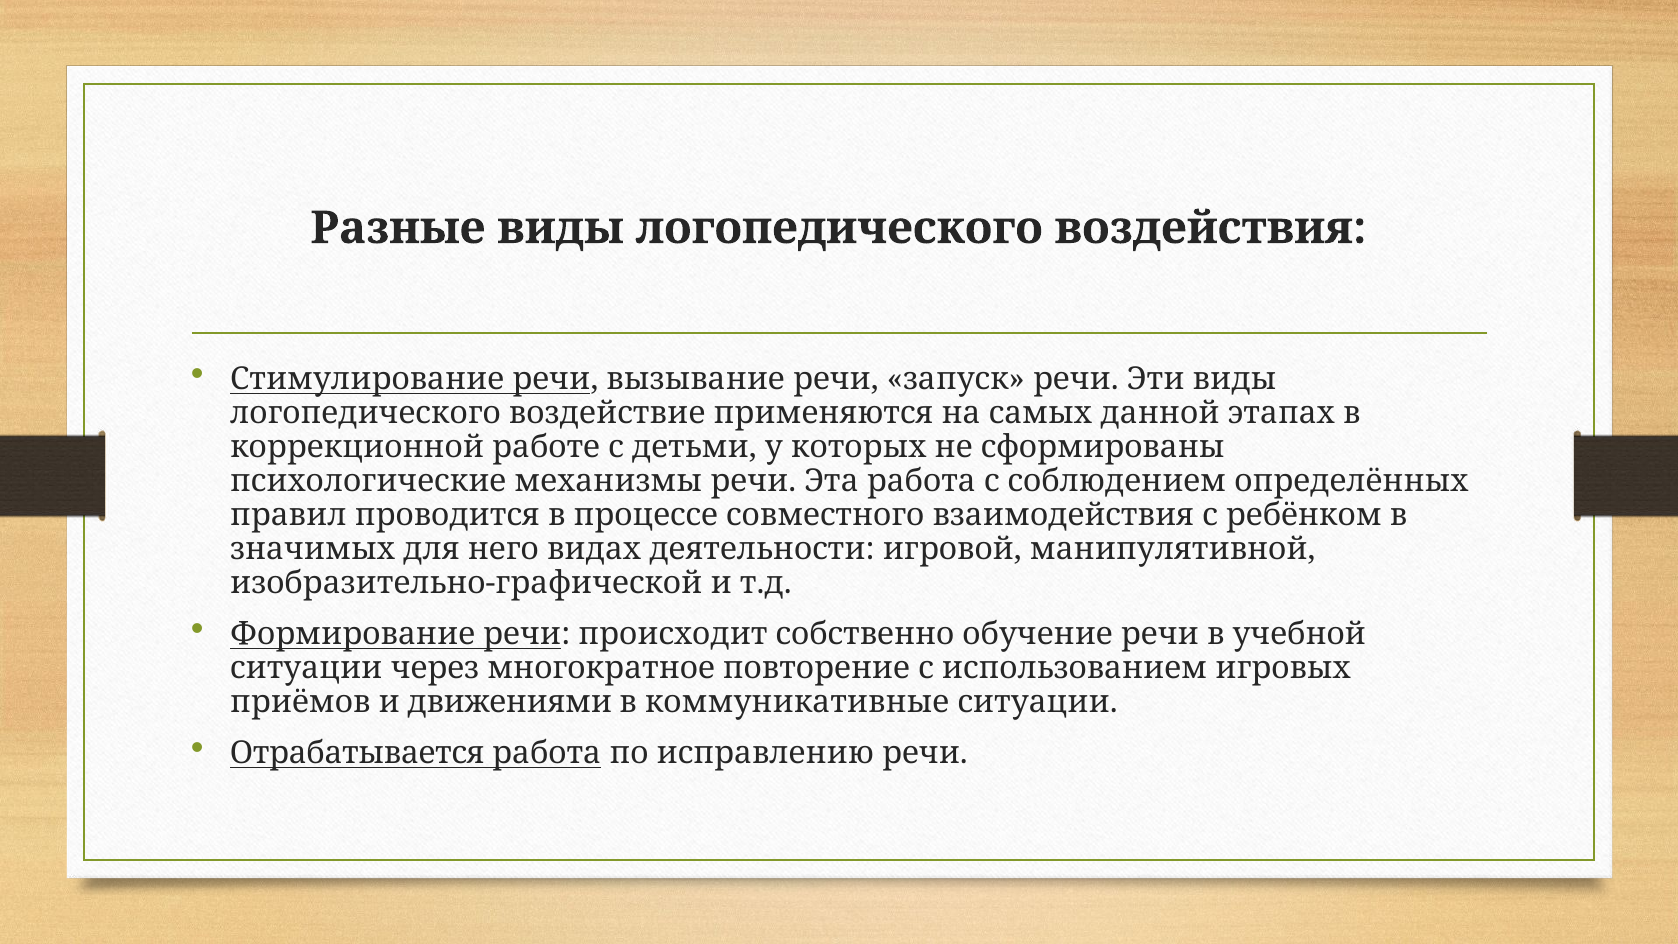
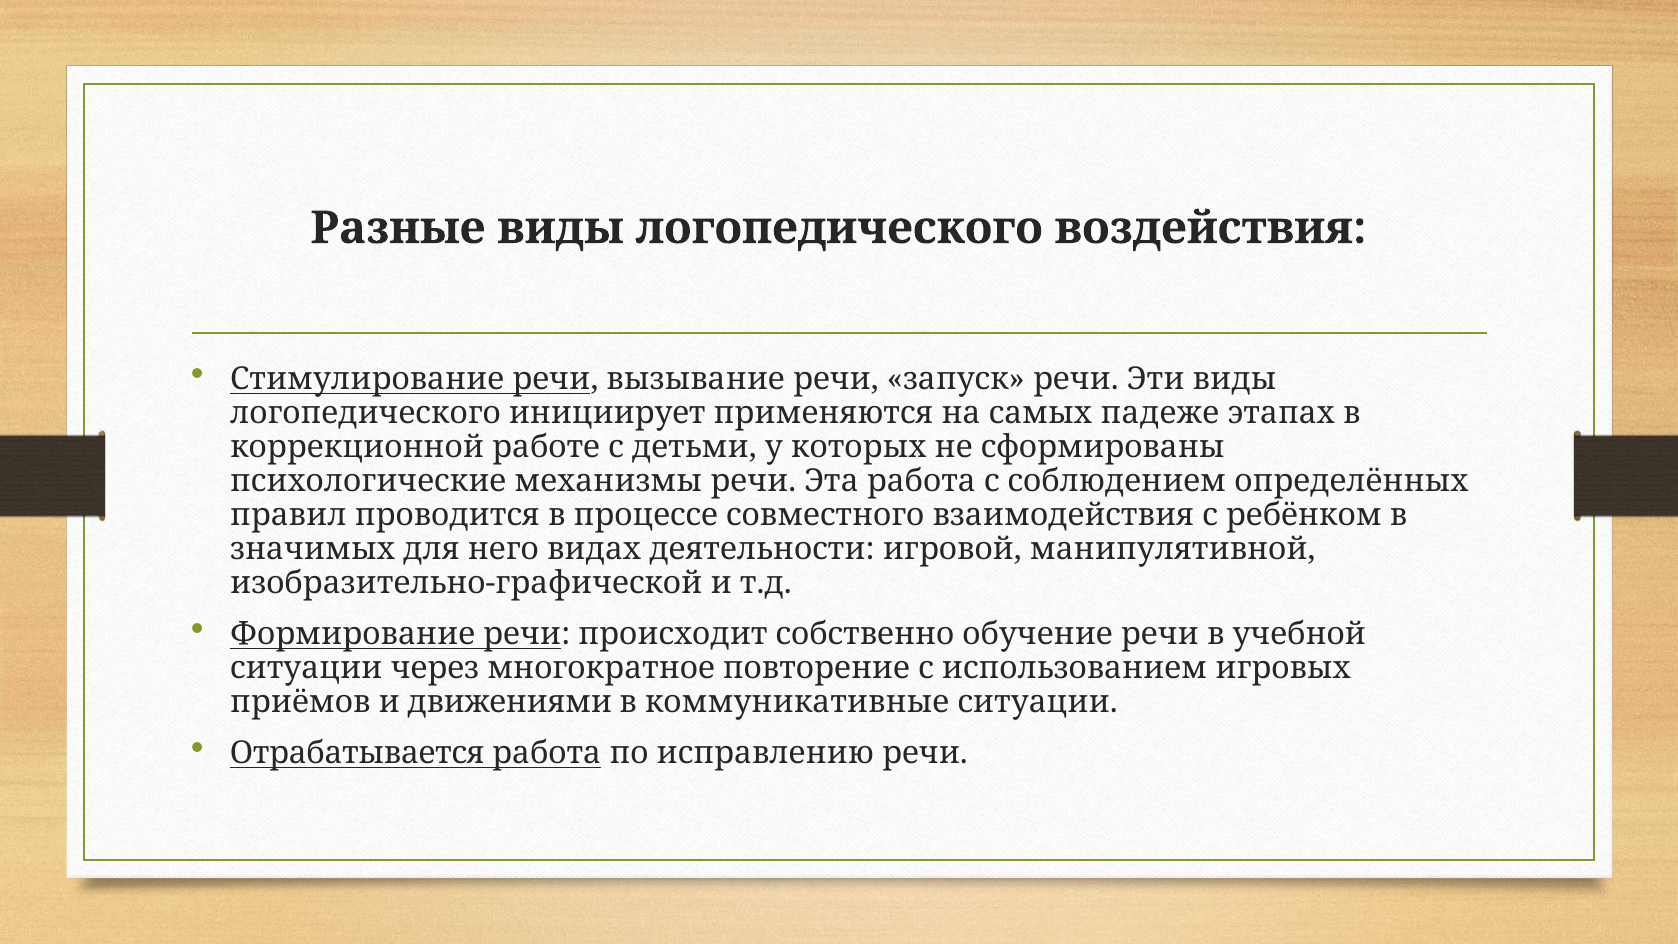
воздействие: воздействие -> инициирует
данной: данной -> падеже
